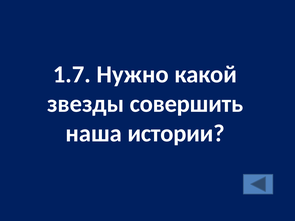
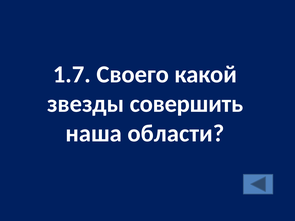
Нужно: Нужно -> Своего
истории: истории -> области
